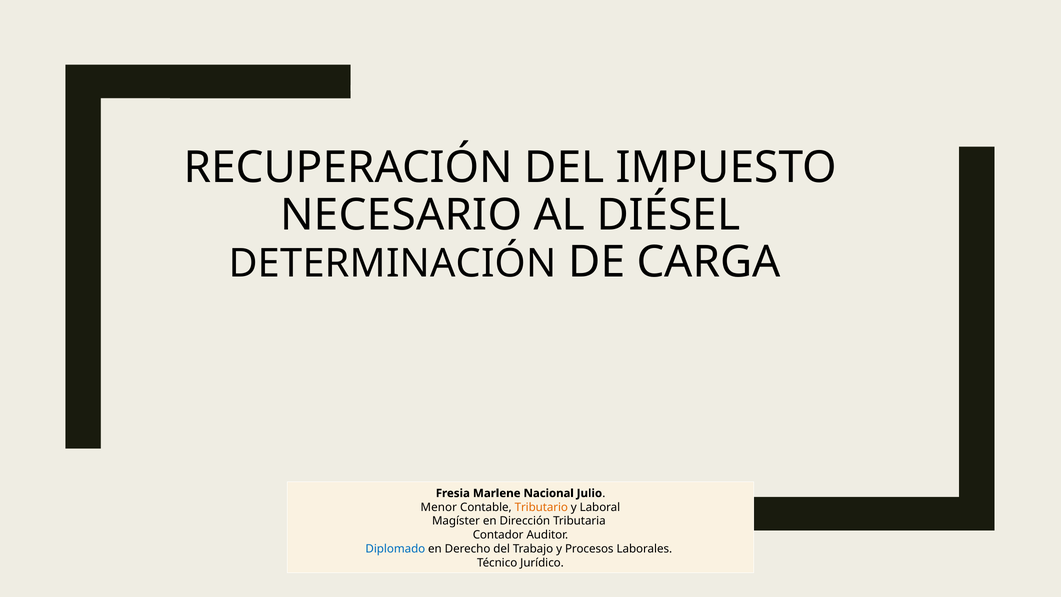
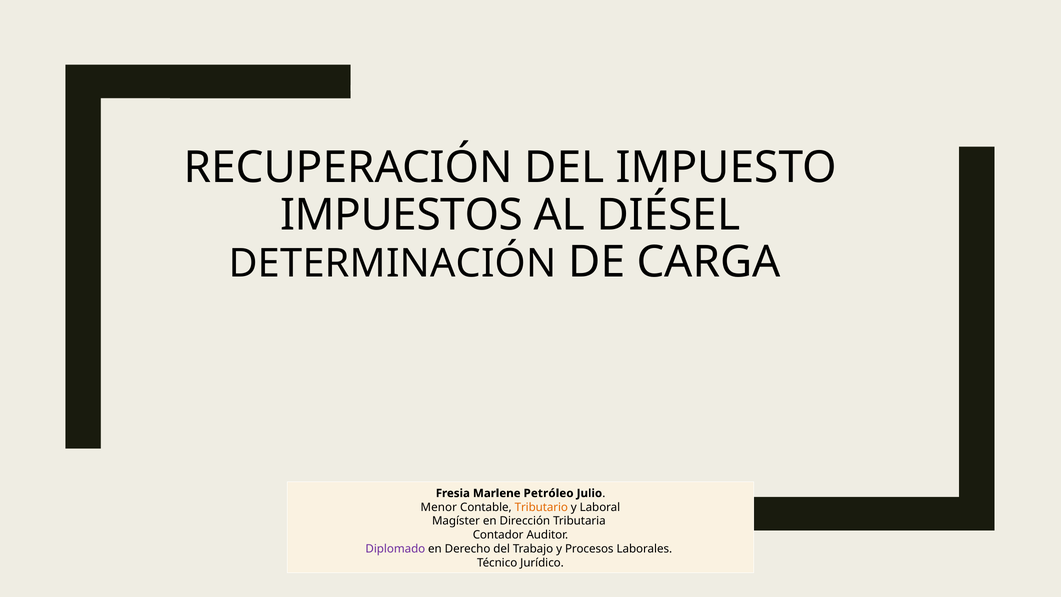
NECESARIO: NECESARIO -> IMPUESTOS
Nacional: Nacional -> Petróleo
Diplomado colour: blue -> purple
